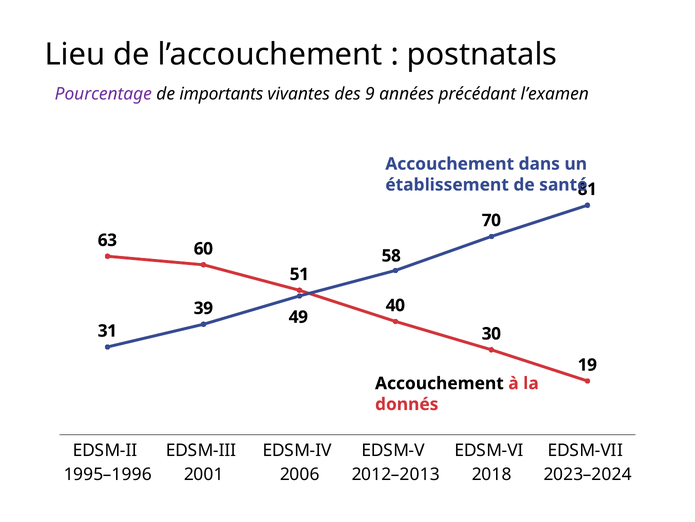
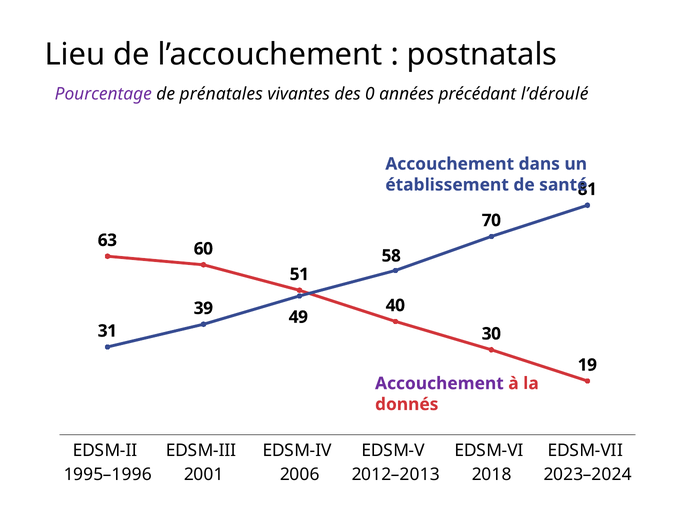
importants: importants -> prénatales
9: 9 -> 0
l’examen: l’examen -> l’déroulé
Accouchement at (439, 383) colour: black -> purple
